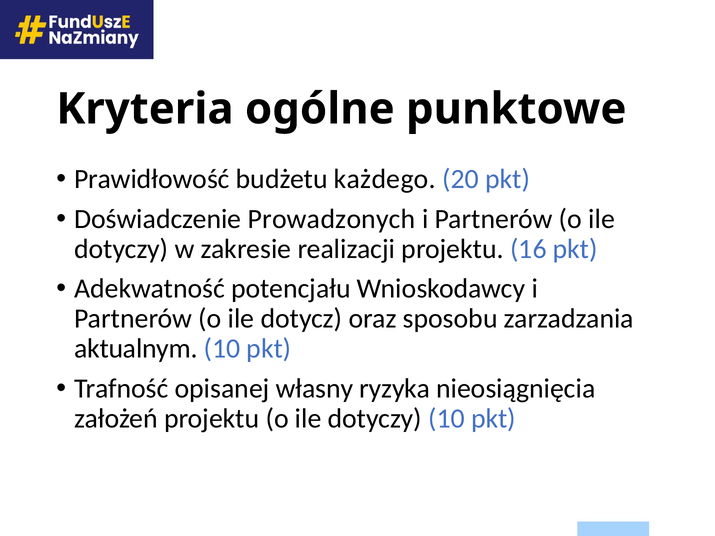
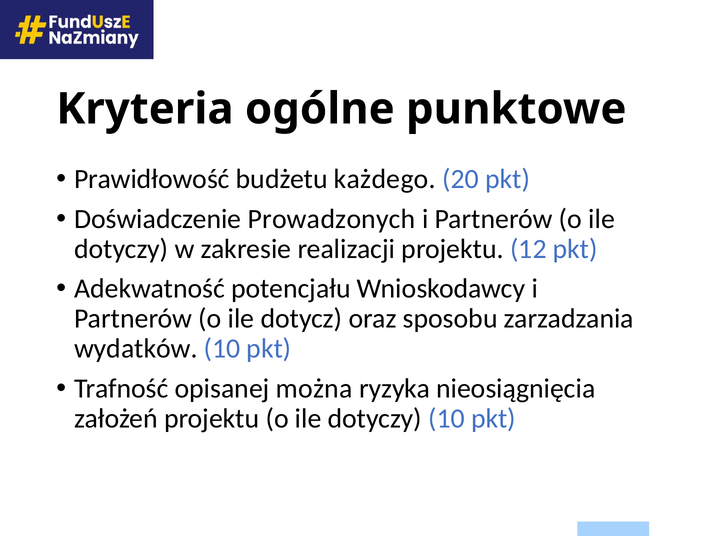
16: 16 -> 12
aktualnym: aktualnym -> wydatków
własny: własny -> można
